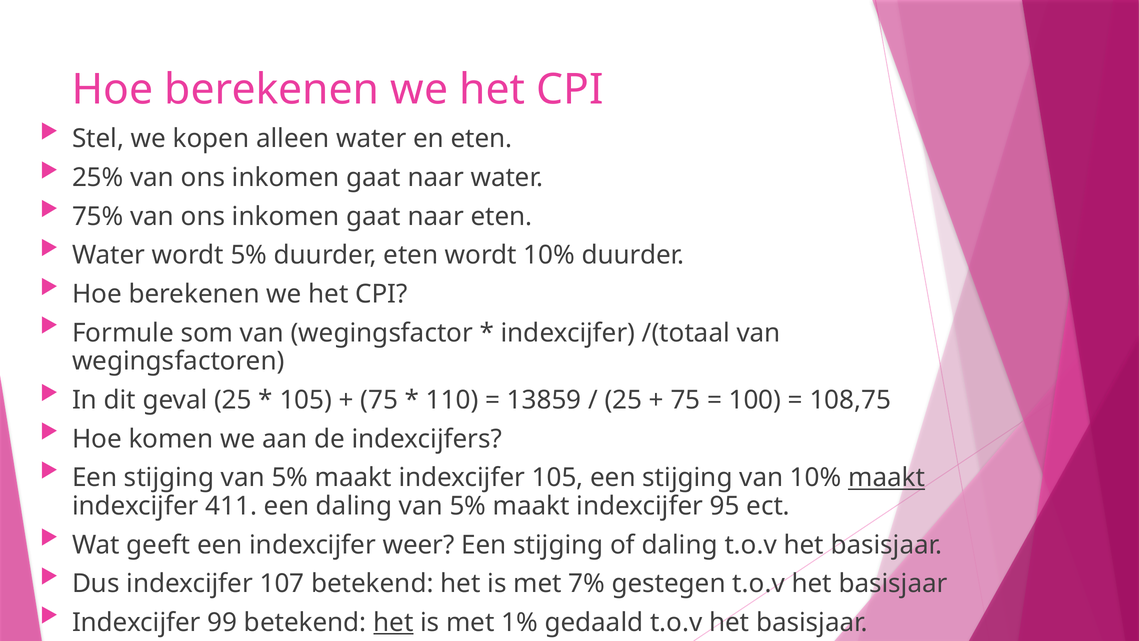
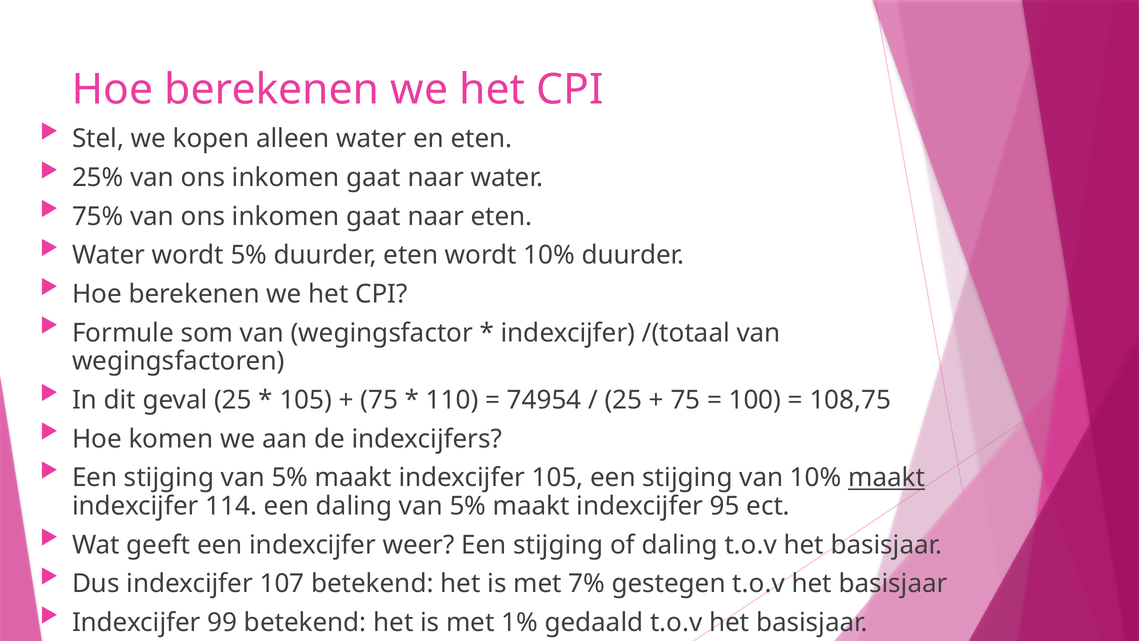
13859: 13859 -> 74954
411: 411 -> 114
het at (393, 622) underline: present -> none
